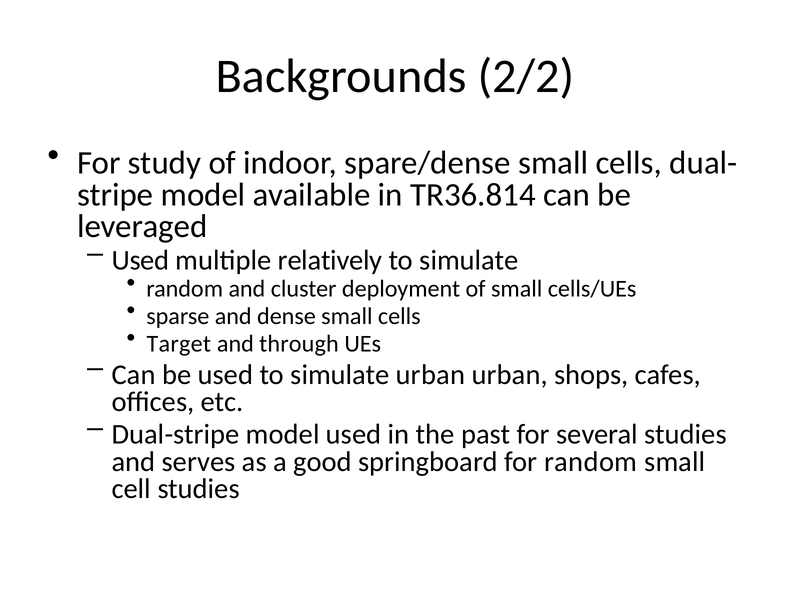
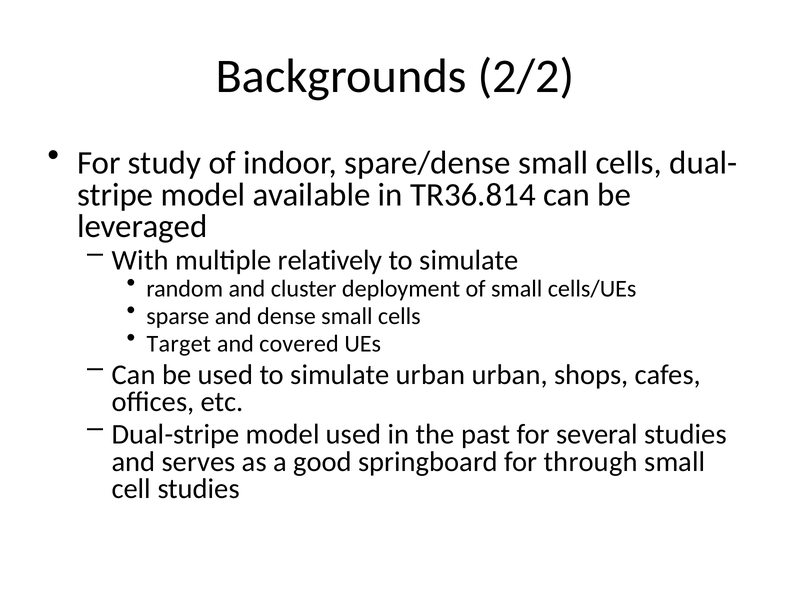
Used at (140, 260): Used -> With
through: through -> covered
for random: random -> through
